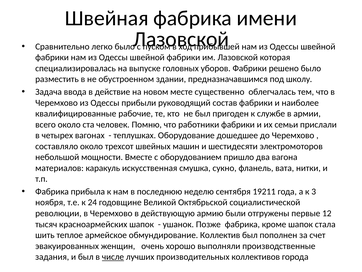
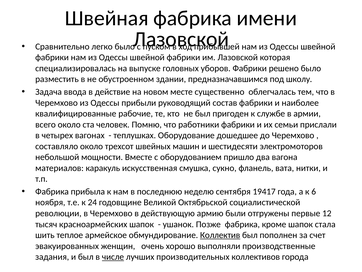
19211: 19211 -> 19417
3: 3 -> 6
Коллектив underline: none -> present
